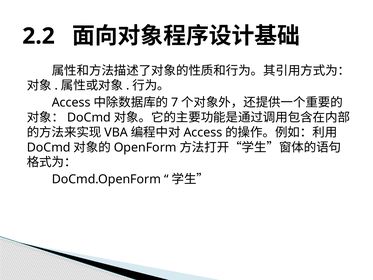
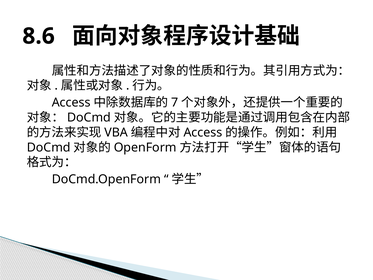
2.2: 2.2 -> 8.6
